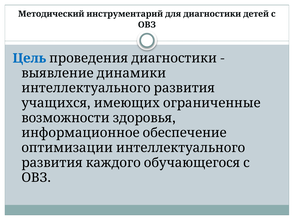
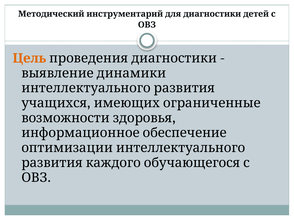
Цель colour: blue -> orange
